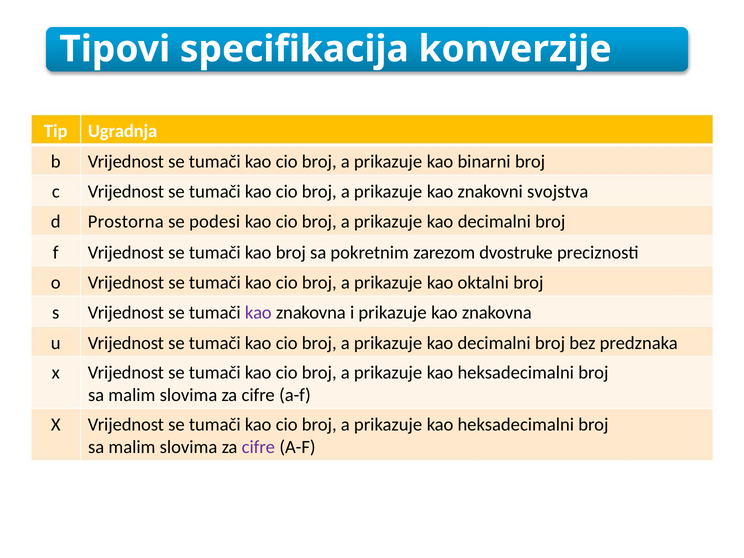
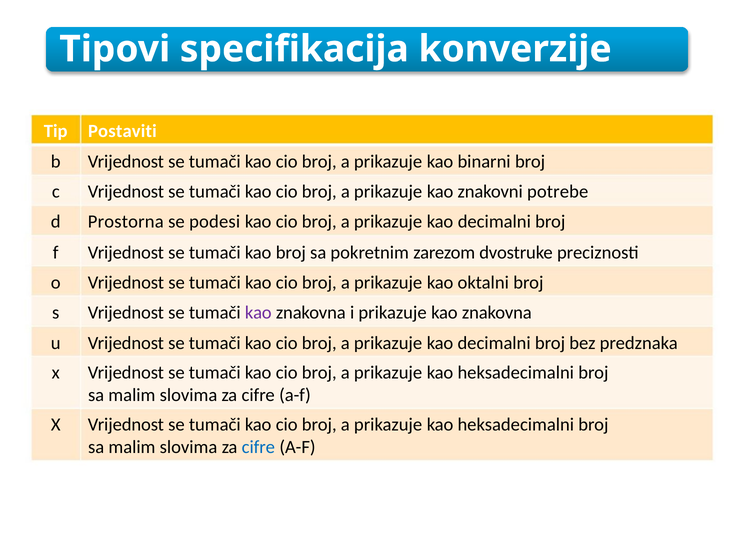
Ugradnja: Ugradnja -> Postaviti
svojstva: svojstva -> potrebe
cifre at (258, 447) colour: purple -> blue
